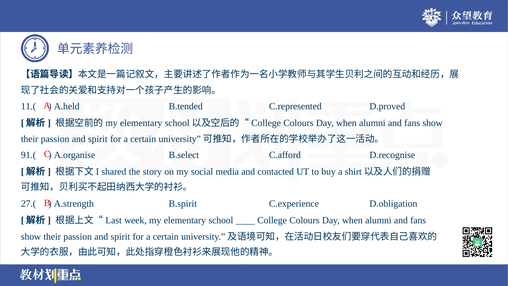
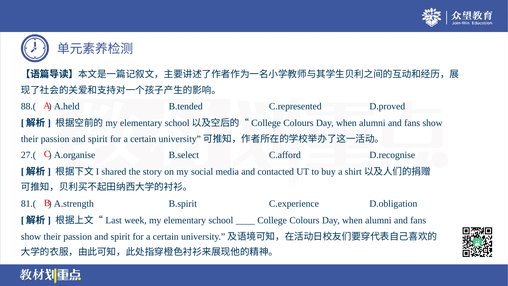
11.(: 11.( -> 88.(
91.(: 91.( -> 27.(
27.(: 27.( -> 81.(
